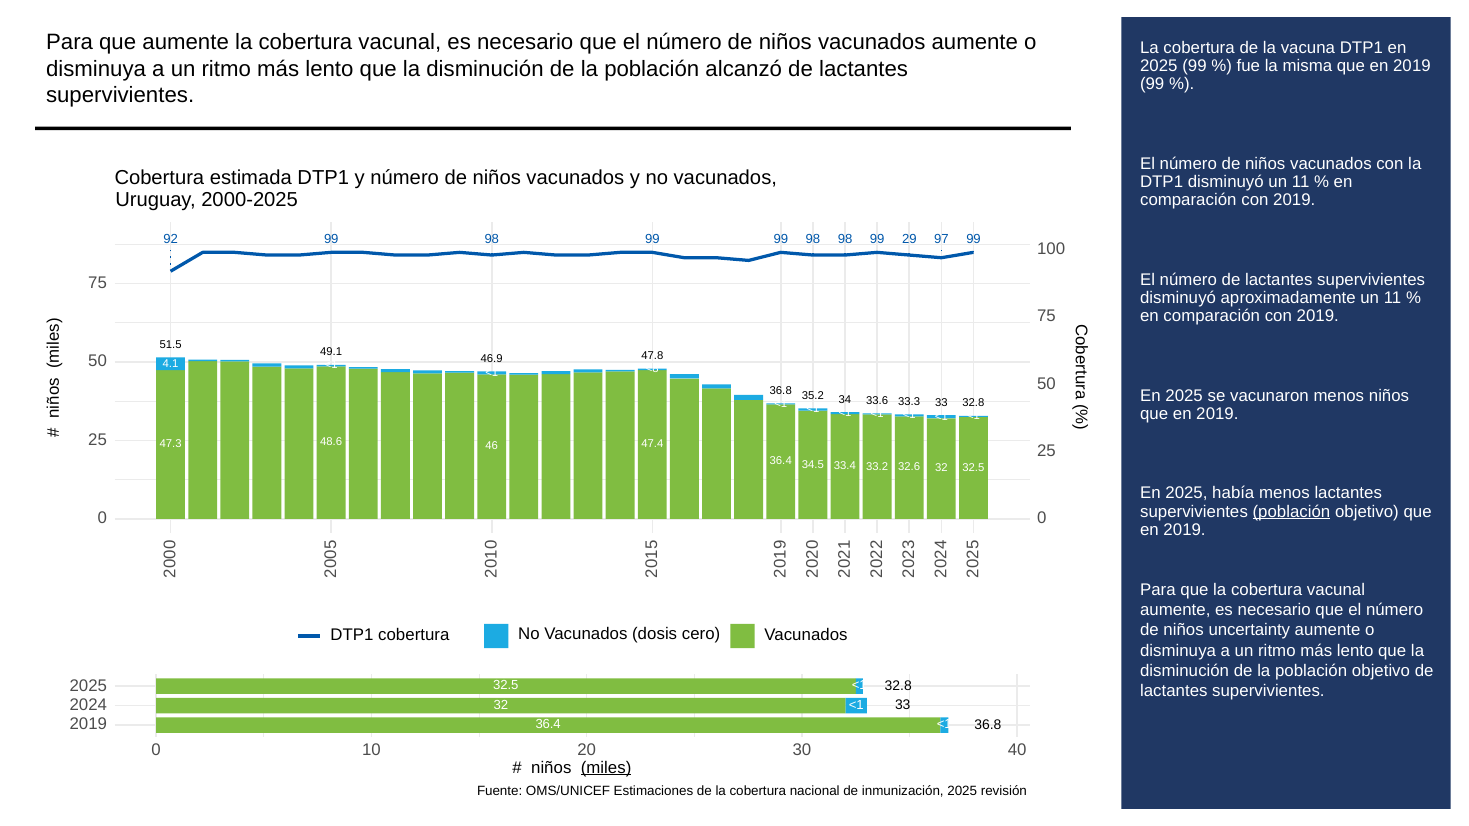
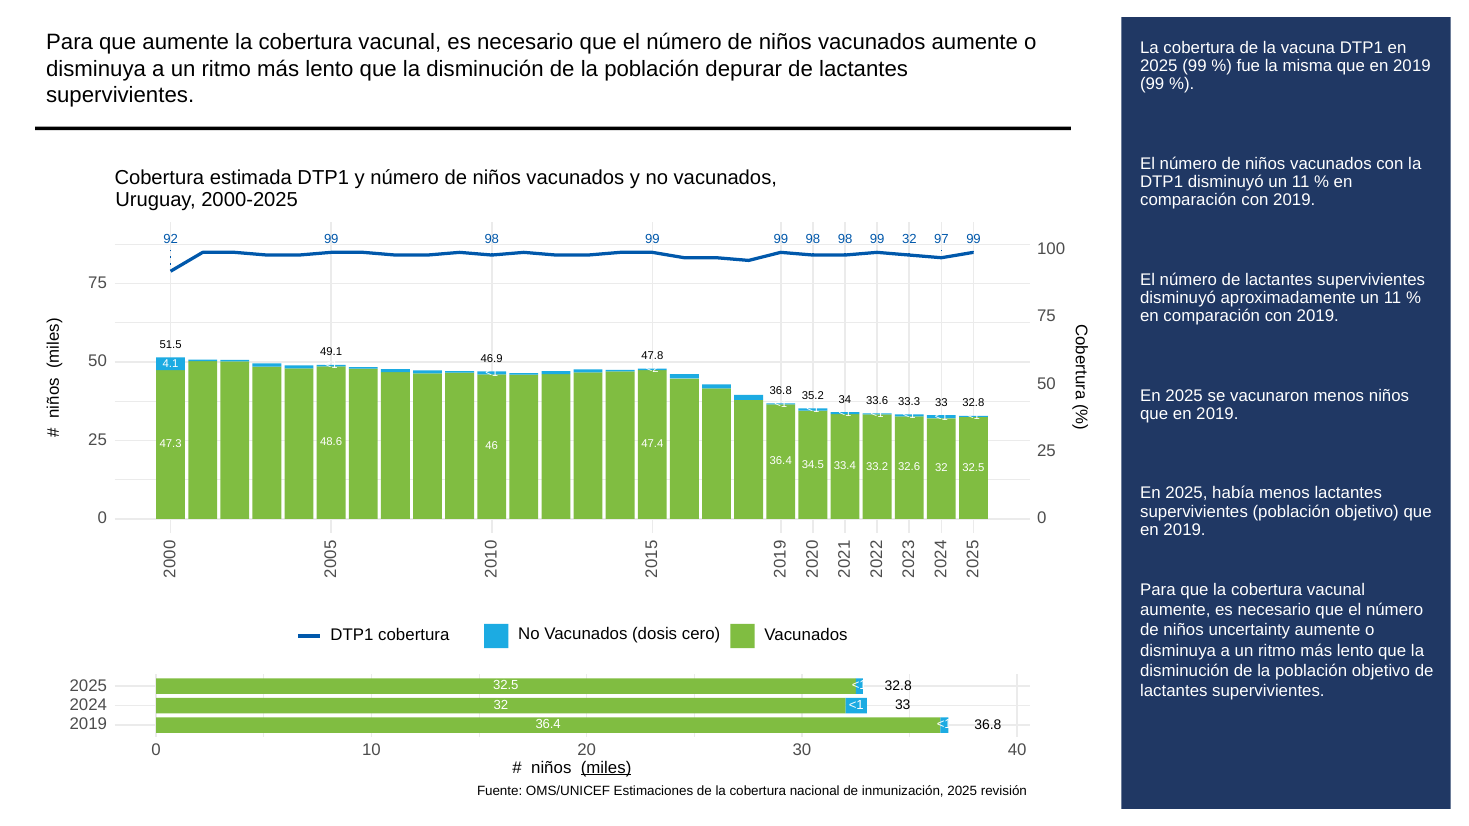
alcanzó: alcanzó -> depurar
99 29: 29 -> 32
<8: <8 -> <2
población at (1291, 512) underline: present -> none
